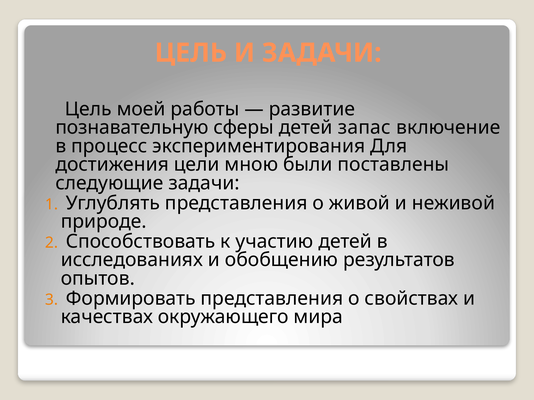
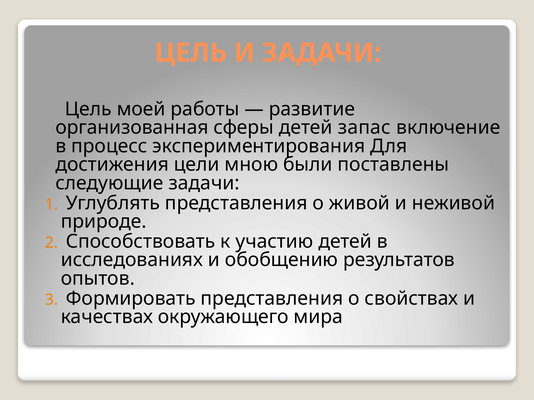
познавательную: познавательную -> организованная
